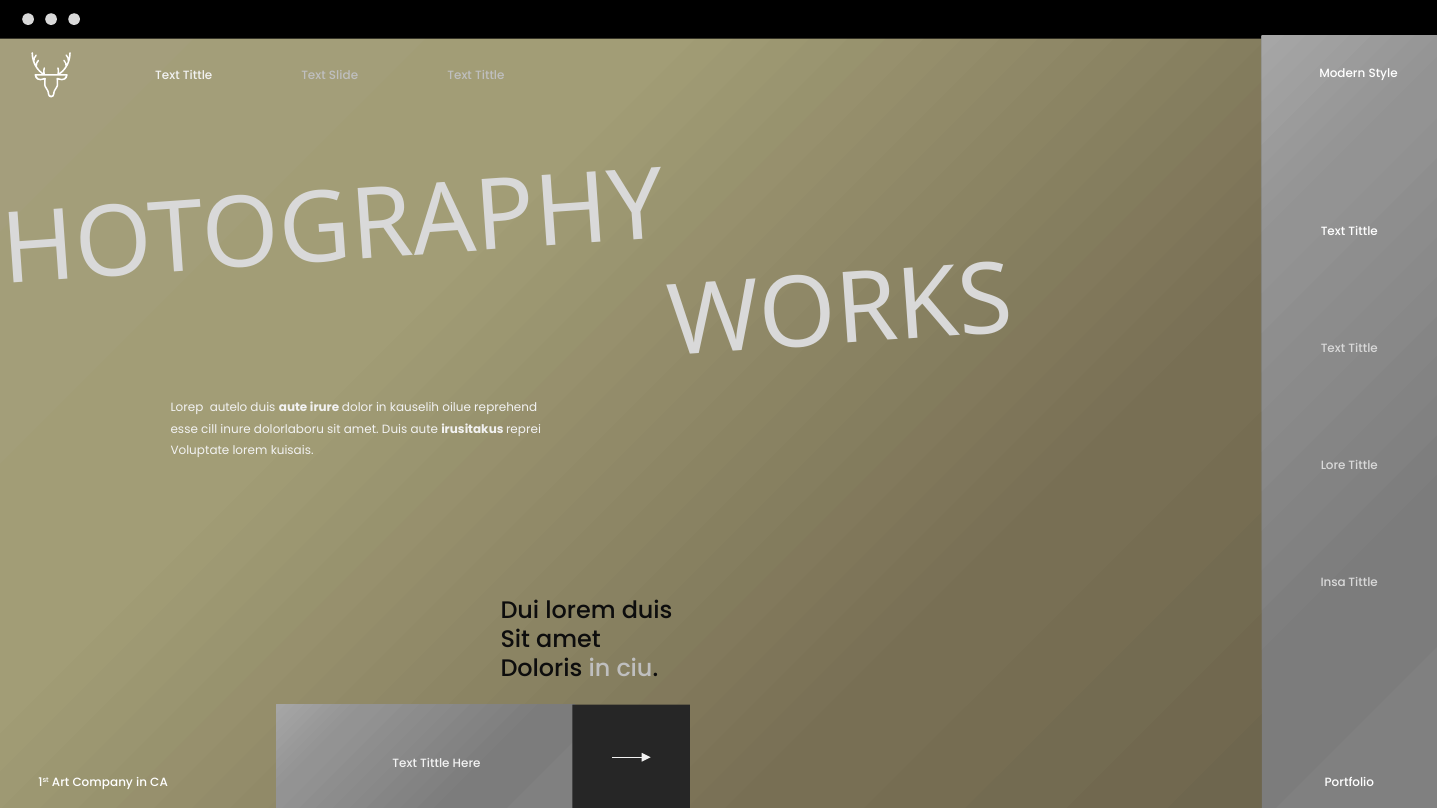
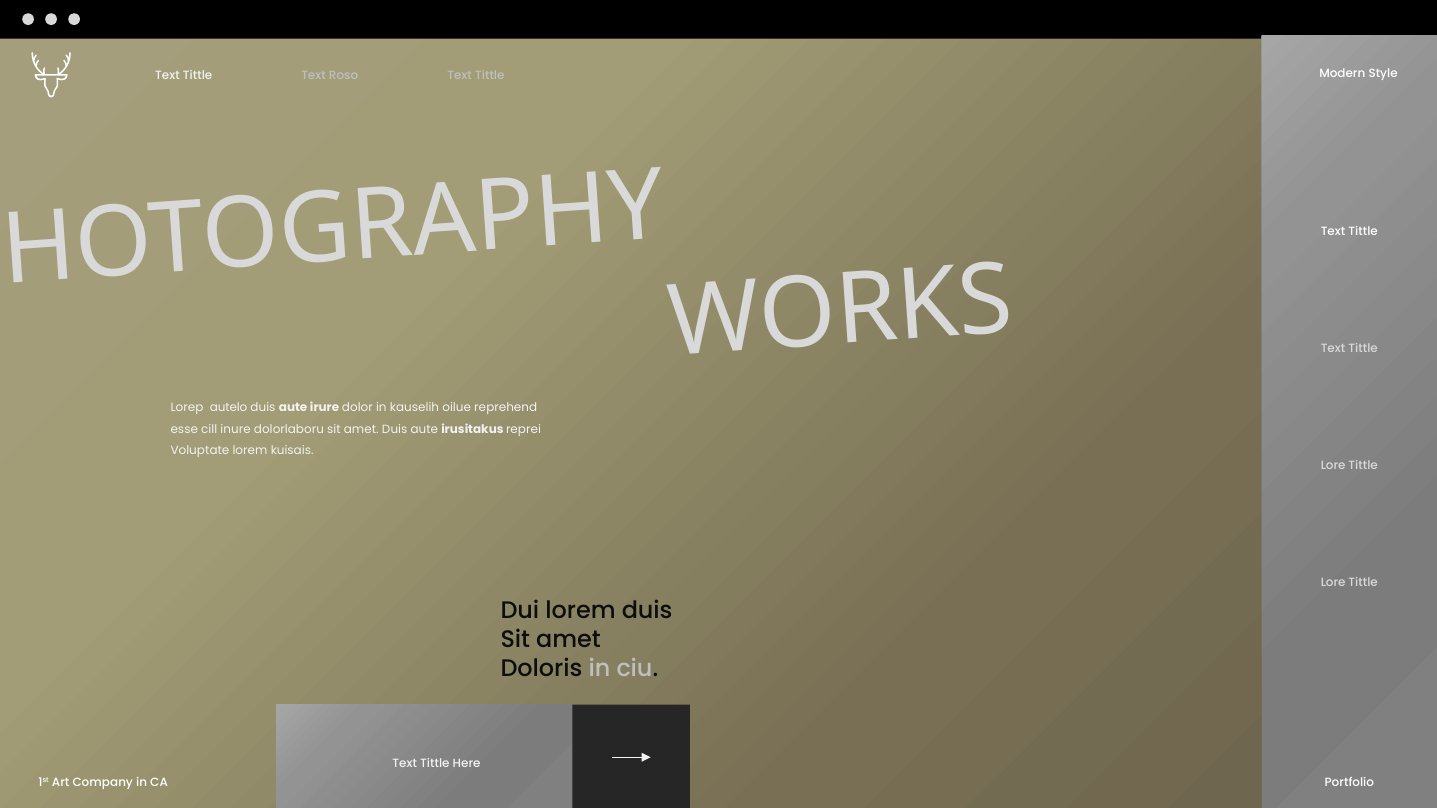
Slide: Slide -> Roso
Insa at (1333, 583): Insa -> Lore
